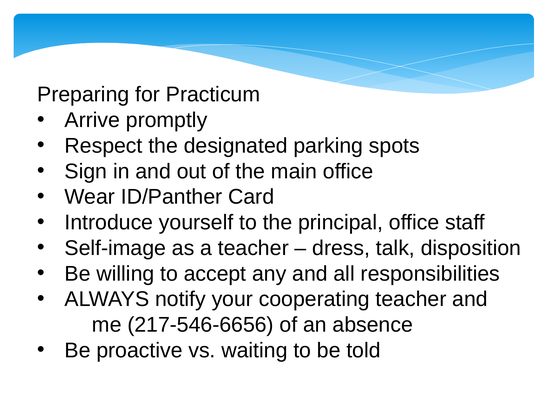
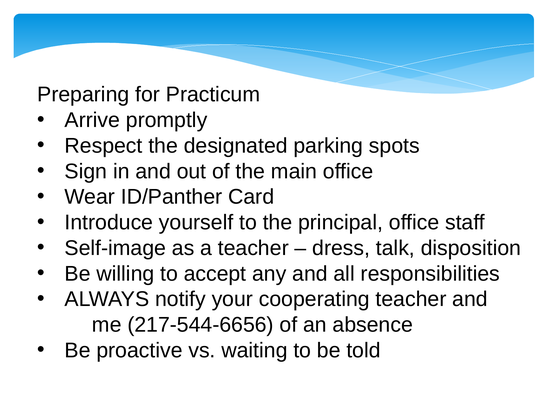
217-546-6656: 217-546-6656 -> 217-544-6656
